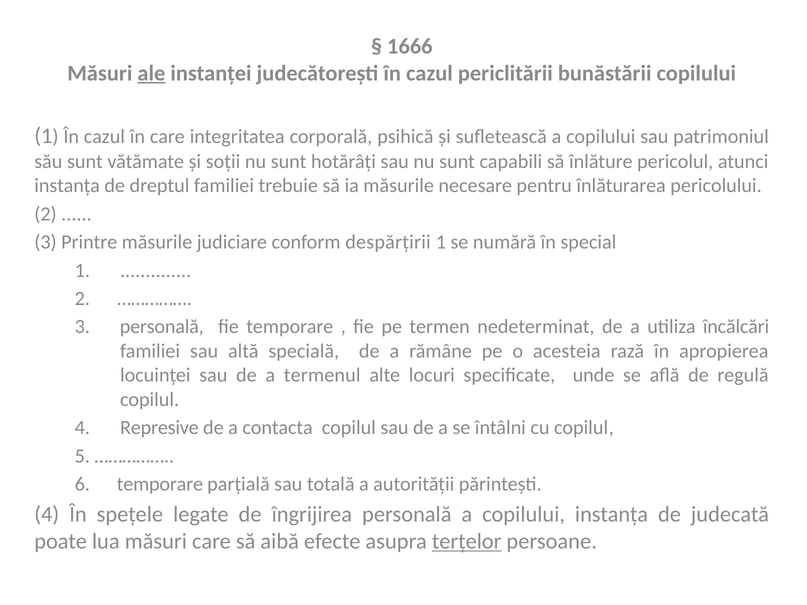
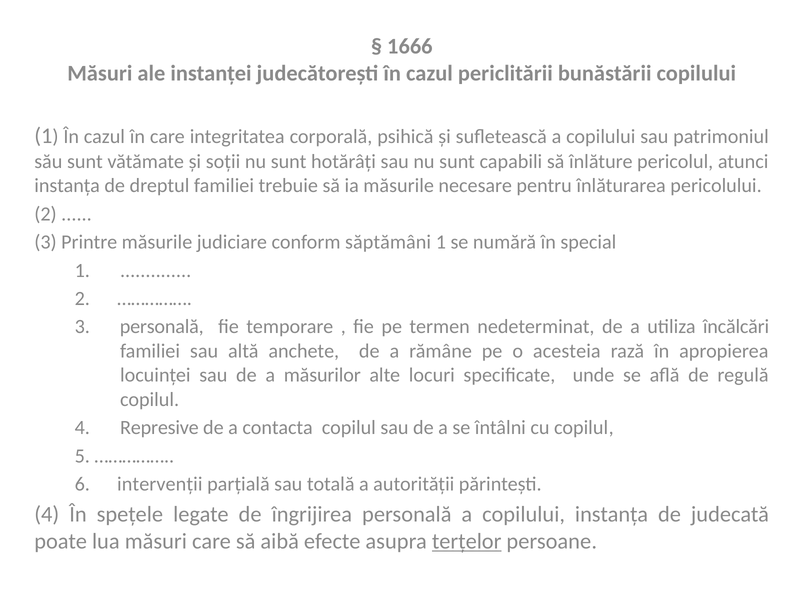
ale underline: present -> none
despărțirii: despărțirii -> săptămâni
specială: specială -> anchete
termenul: termenul -> măsurilor
6 temporare: temporare -> intervenții
